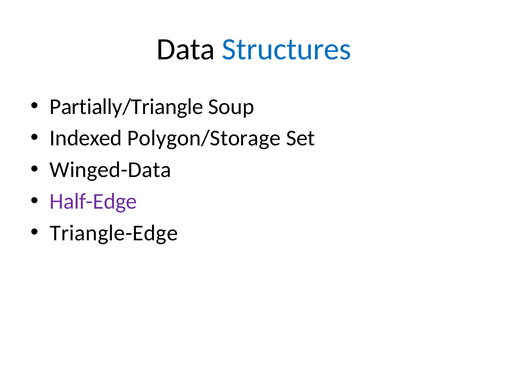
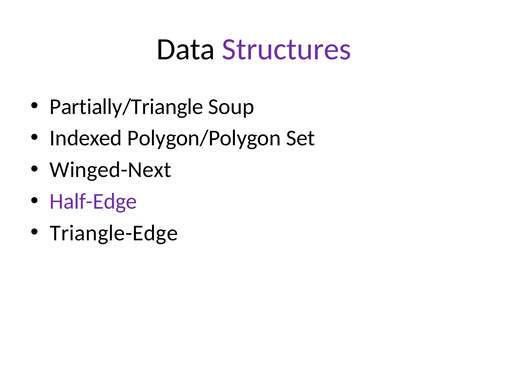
Structures colour: blue -> purple
Polygon/Storage: Polygon/Storage -> Polygon/Polygon
Winged-Data: Winged-Data -> Winged-Next
